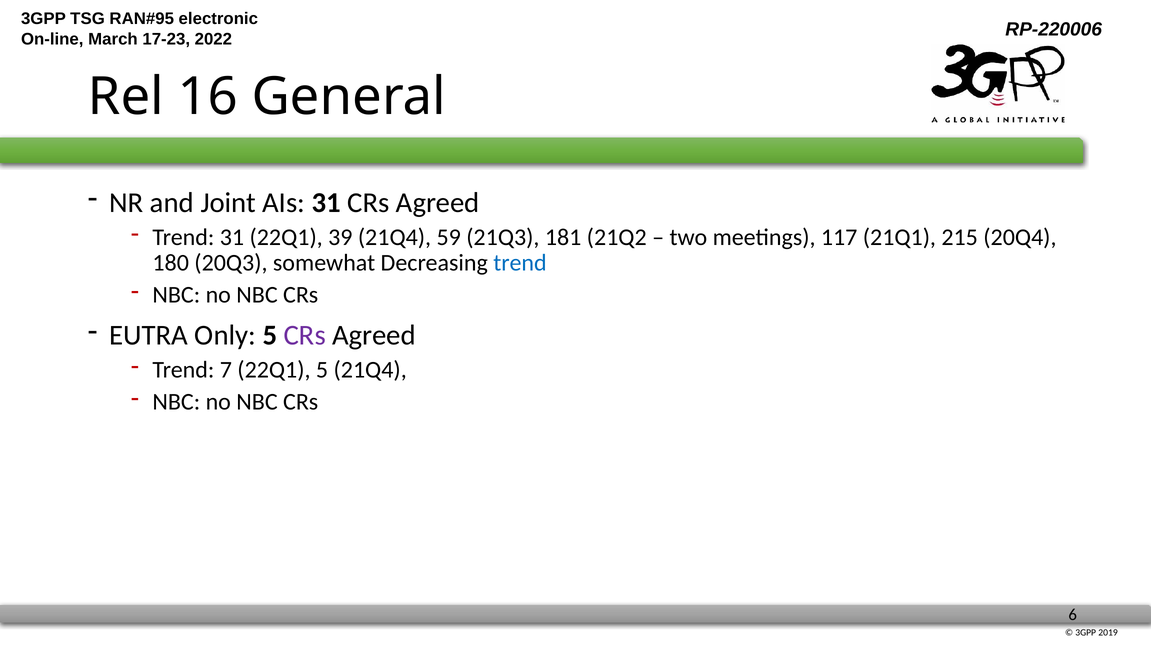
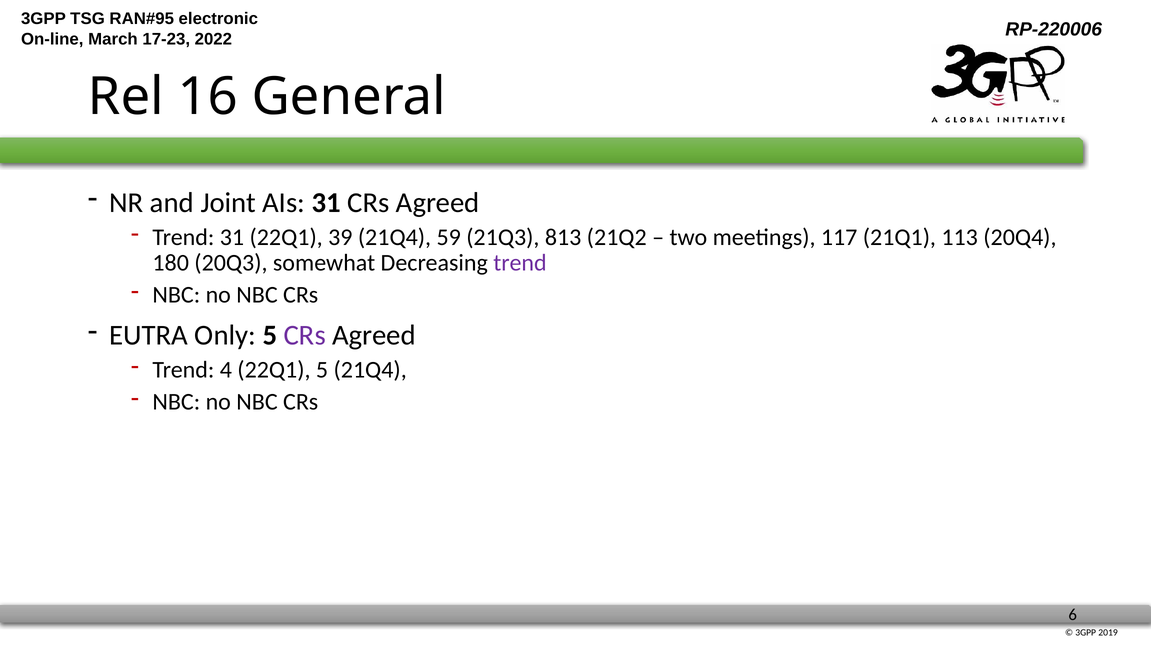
181: 181 -> 813
215: 215 -> 113
trend at (520, 263) colour: blue -> purple
7: 7 -> 4
